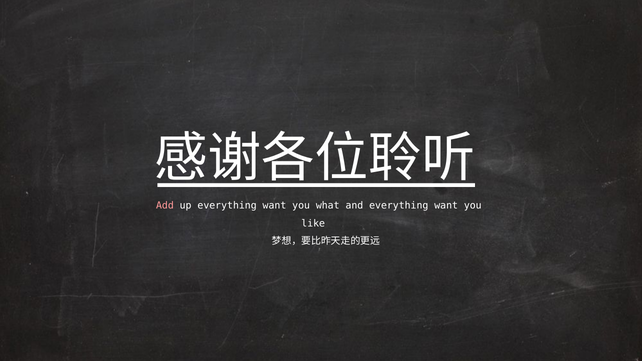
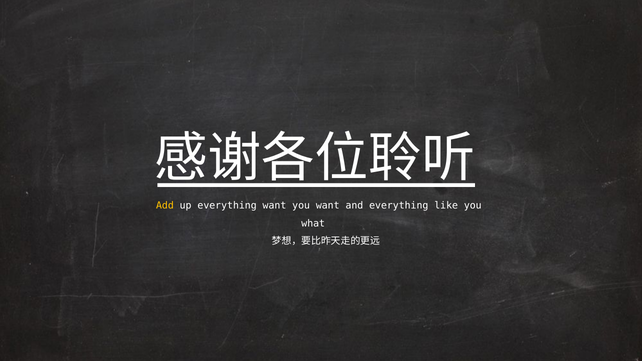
Add colour: pink -> yellow
you what: what -> want
and everything want: want -> like
like: like -> what
